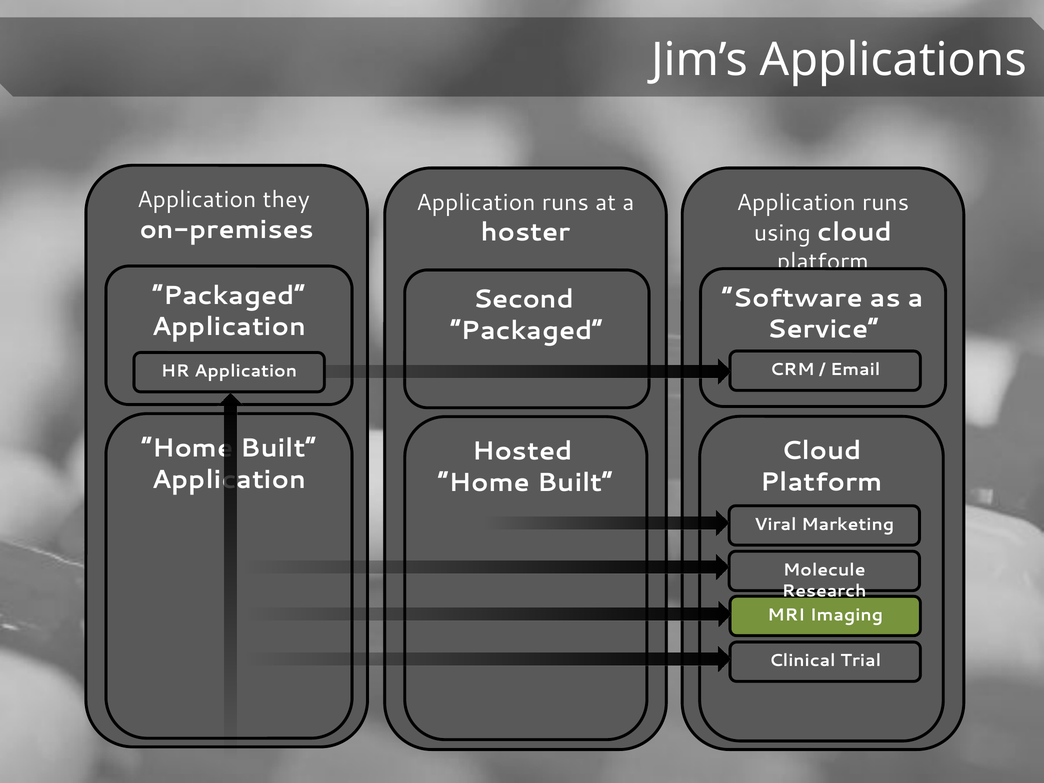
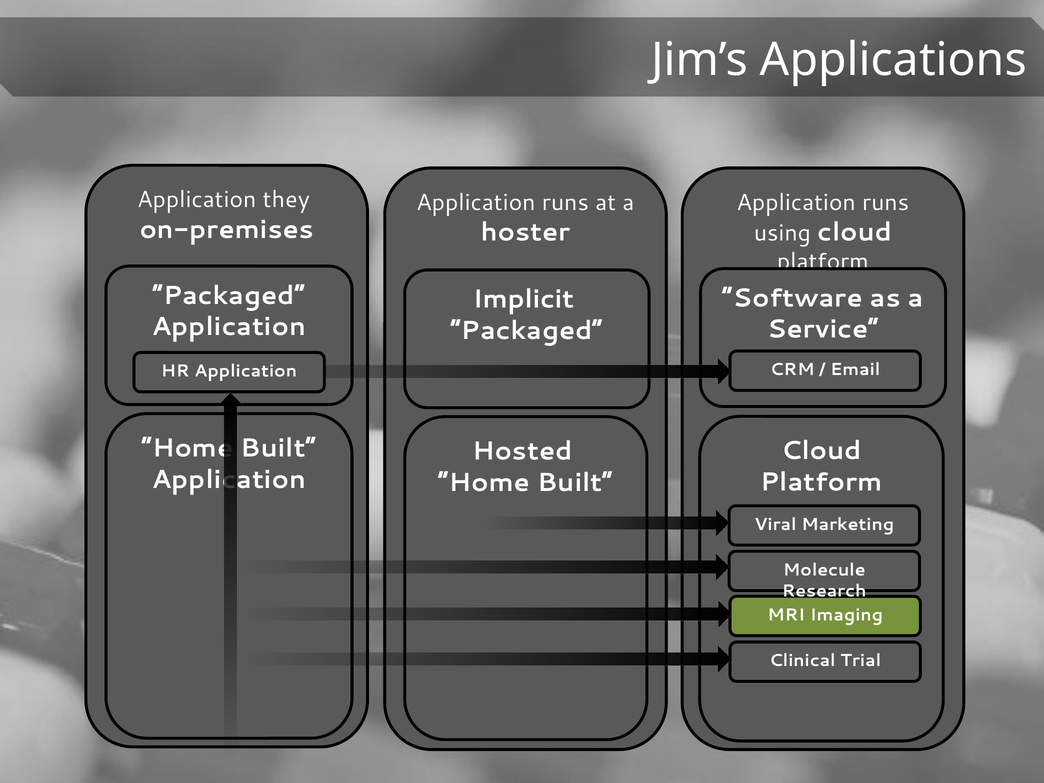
Second: Second -> Implicit
